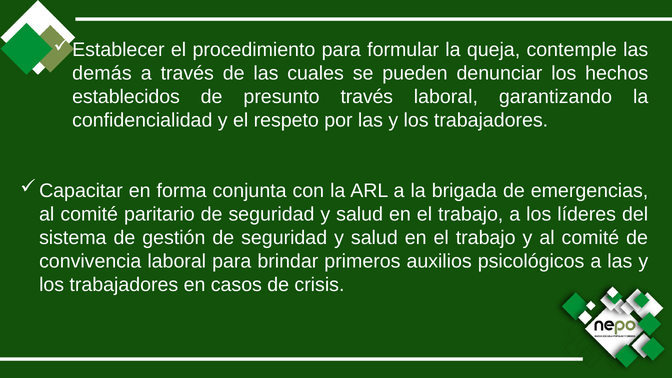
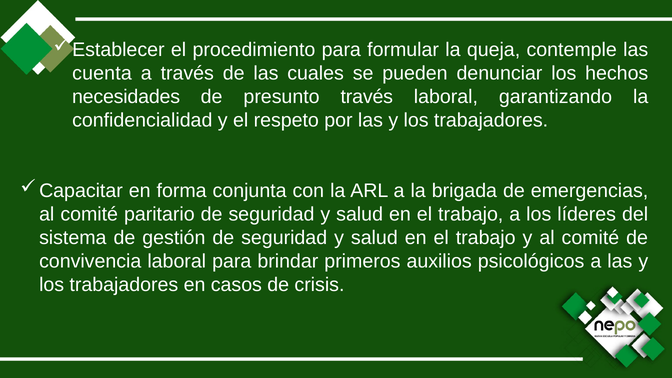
demás: demás -> cuenta
establecidos: establecidos -> necesidades
